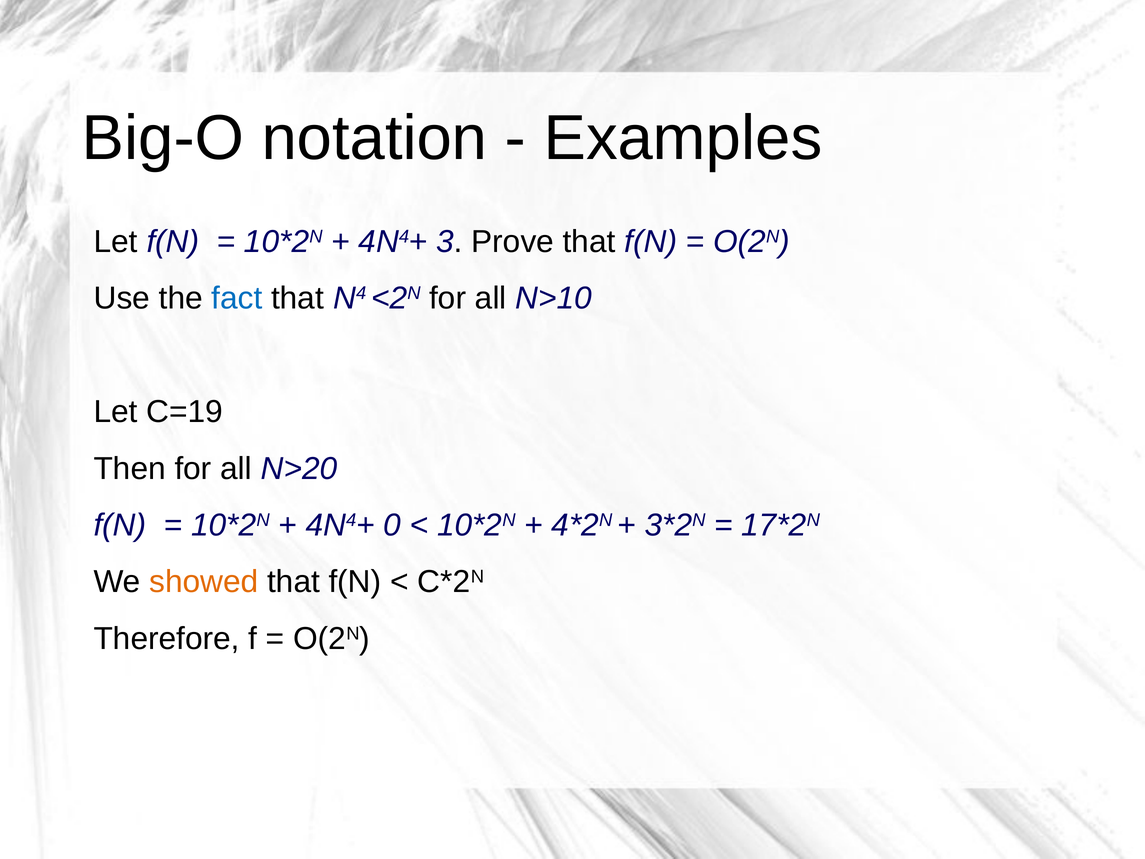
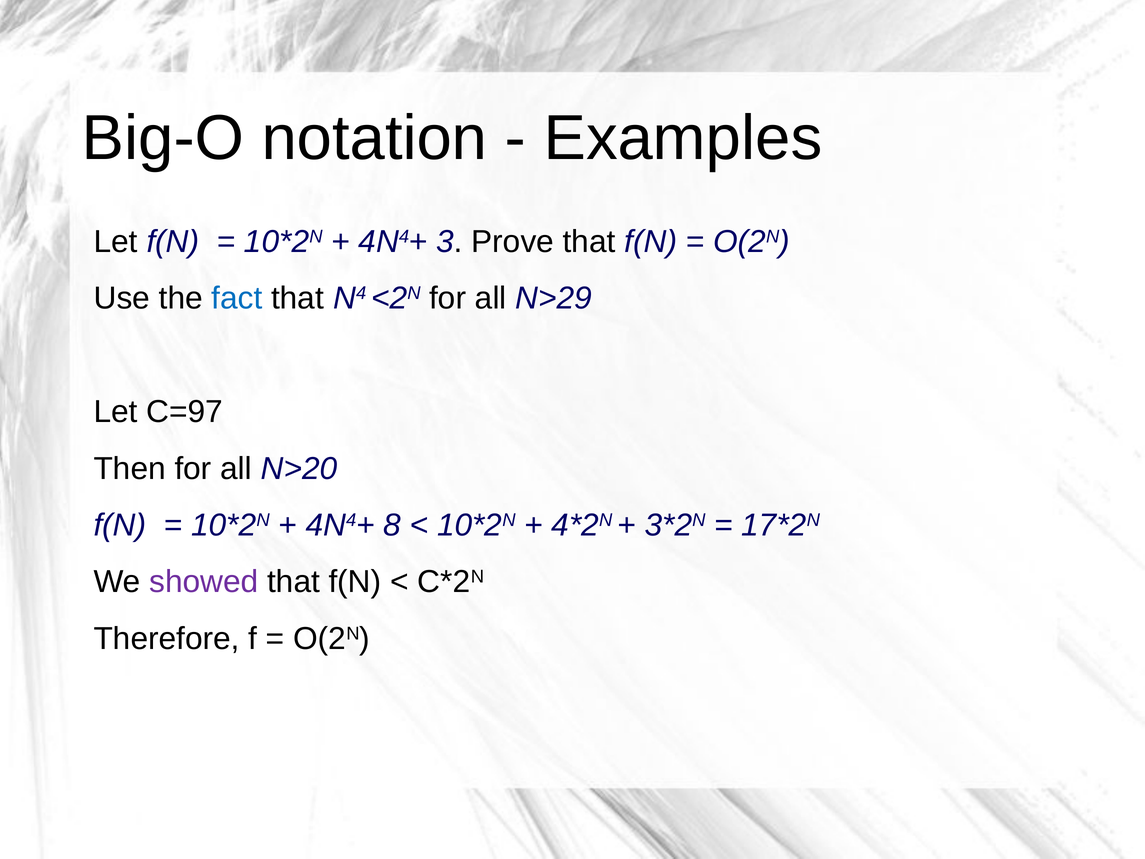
N>10: N>10 -> N>29
C=19: C=19 -> C=97
0: 0 -> 8
showed colour: orange -> purple
